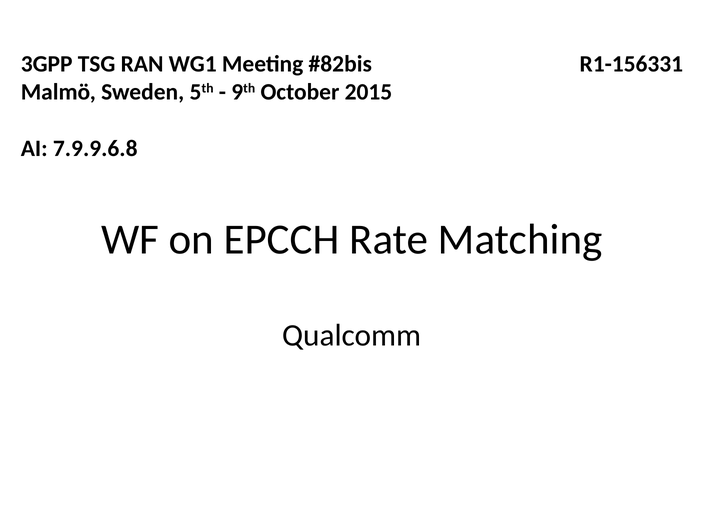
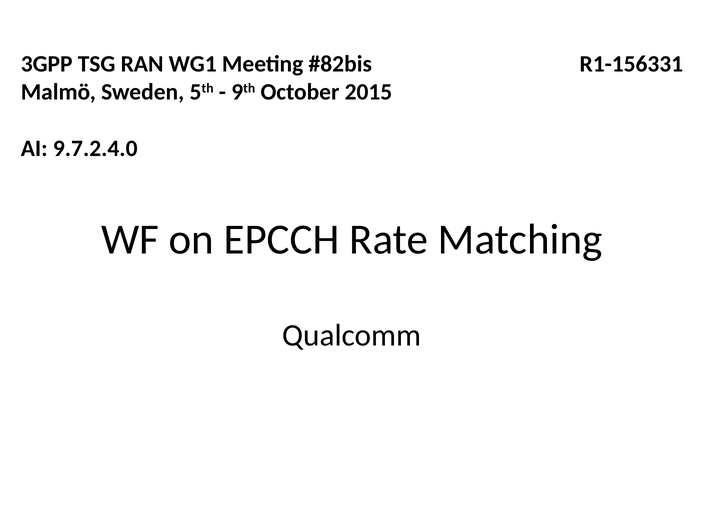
7.9.9.6.8: 7.9.9.6.8 -> 9.7.2.4.0
